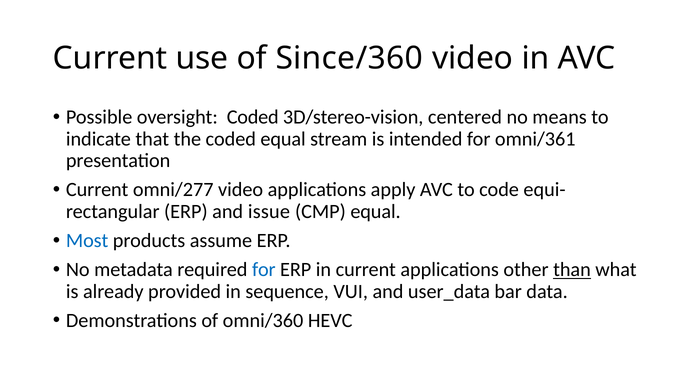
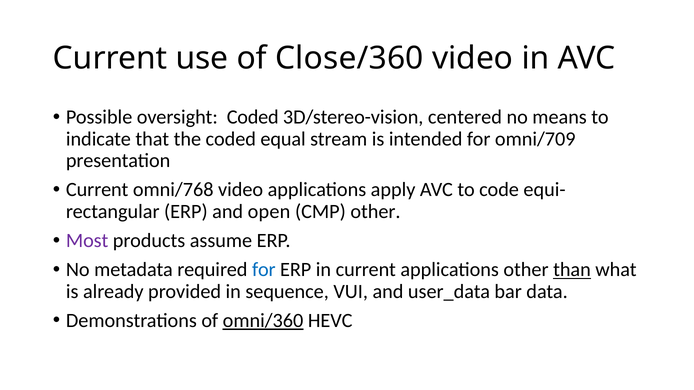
Since/360: Since/360 -> Close/360
omni/361: omni/361 -> omni/709
omni/277: omni/277 -> omni/768
issue: issue -> open
CMP equal: equal -> other
Most colour: blue -> purple
omni/360 underline: none -> present
